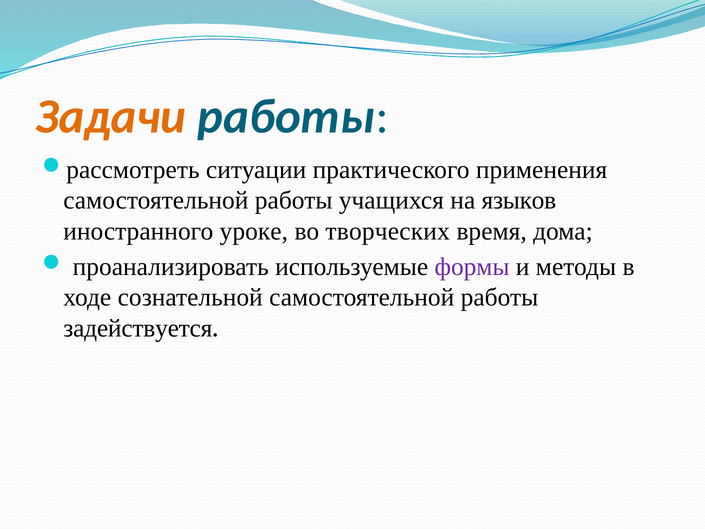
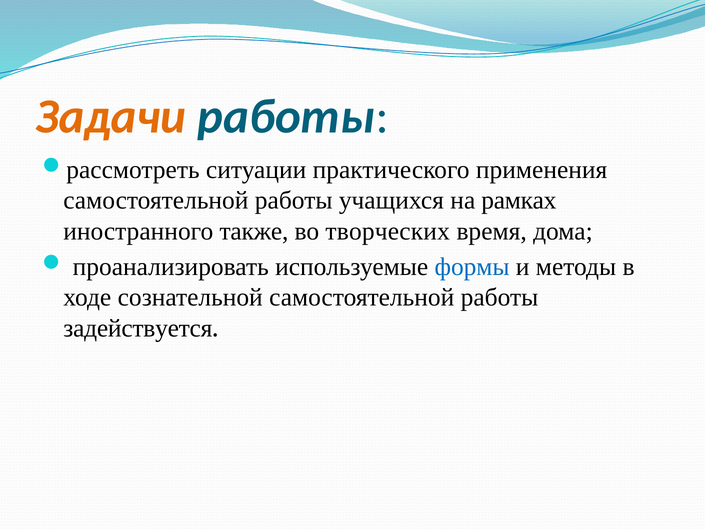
языков: языков -> рамках
уроке: уроке -> также
формы colour: purple -> blue
